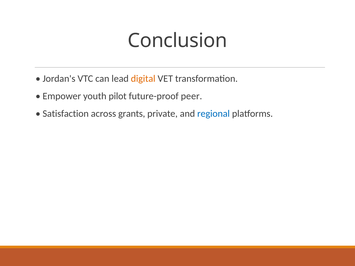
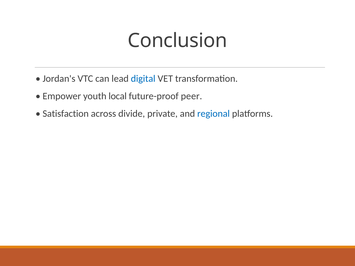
digital colour: orange -> blue
pilot: pilot -> local
grants: grants -> divide
